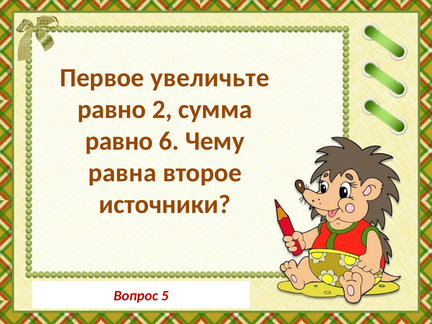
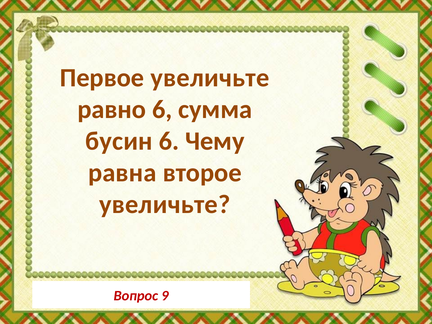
равно 2: 2 -> 6
равно at (119, 141): равно -> бусин
источники at (165, 204): источники -> увеличьте
5: 5 -> 9
